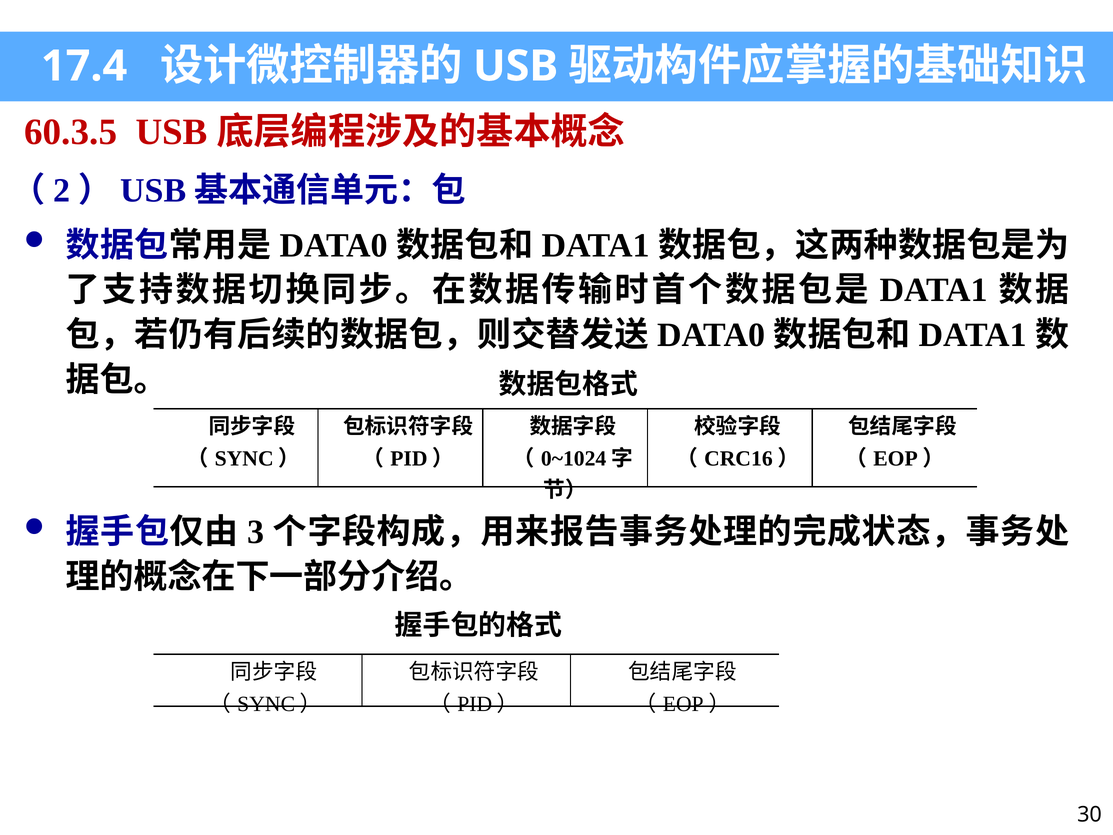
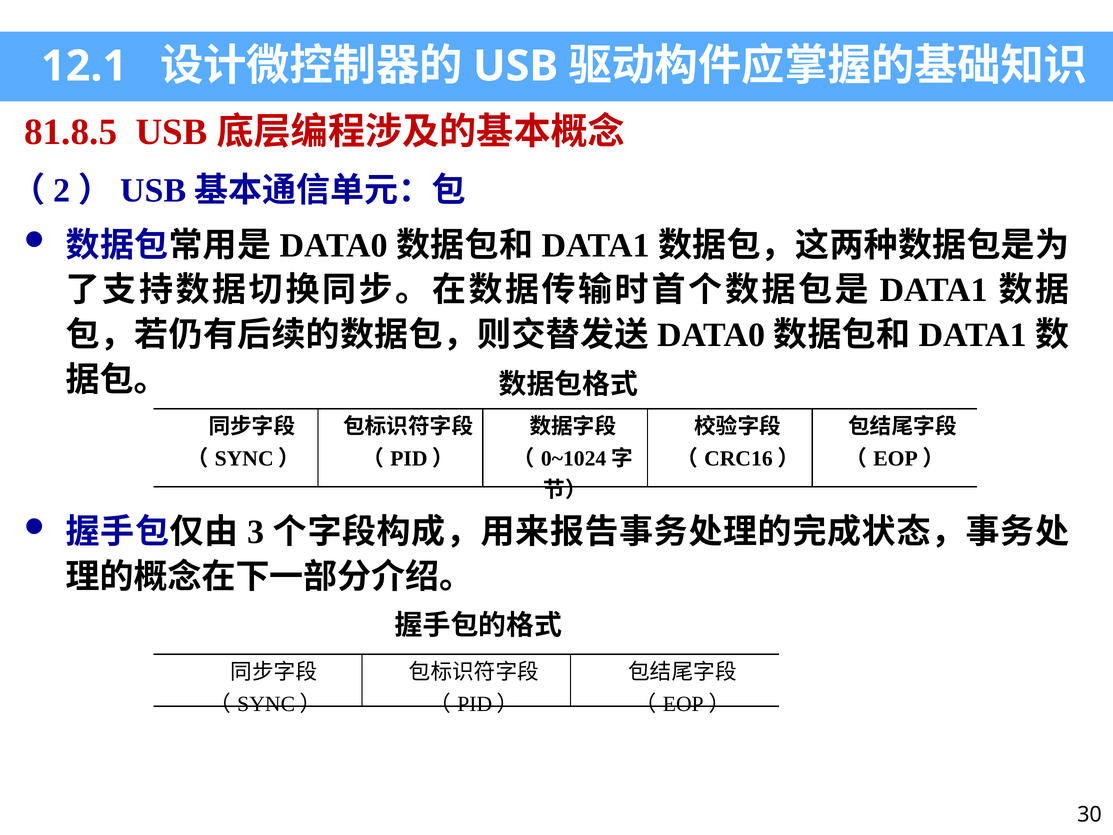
17.4: 17.4 -> 12.1
60.3.5: 60.3.5 -> 81.8.5
